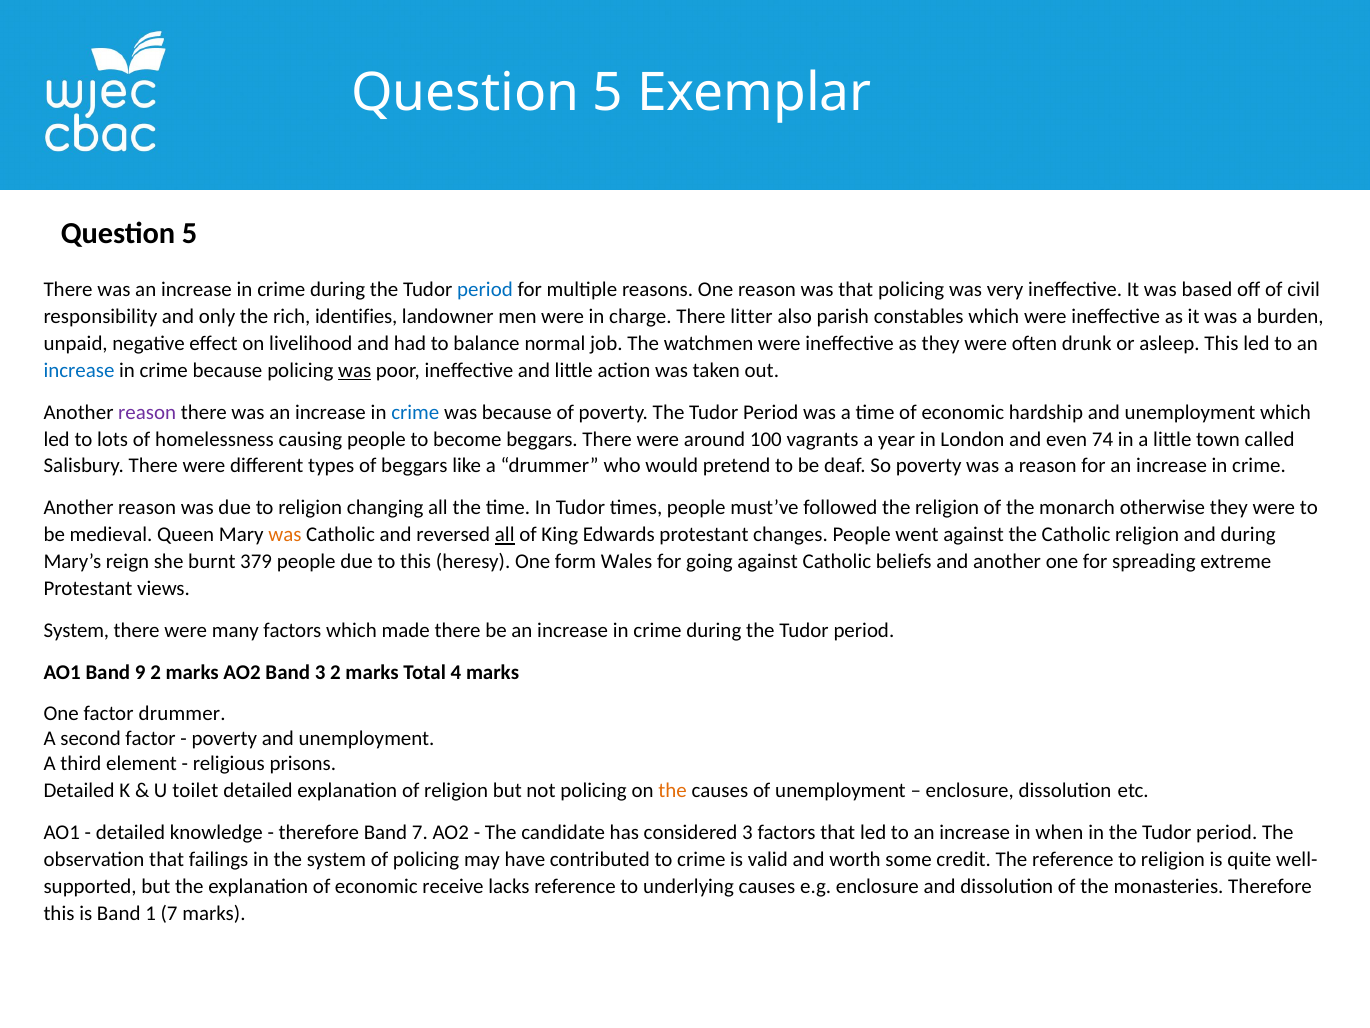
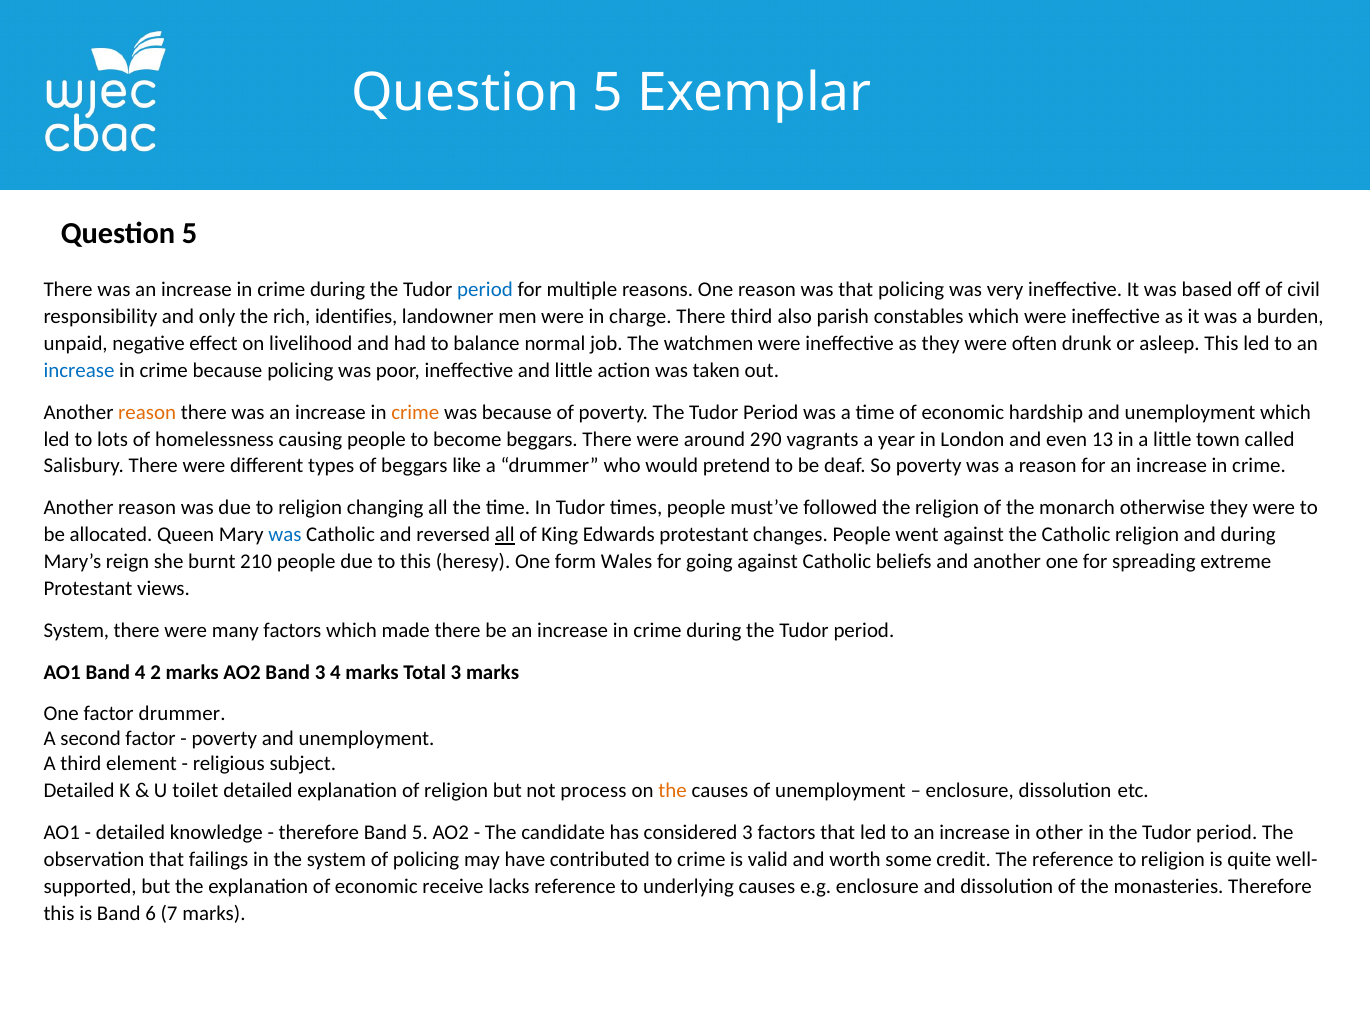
There litter: litter -> third
was at (355, 370) underline: present -> none
reason at (147, 412) colour: purple -> orange
crime at (415, 412) colour: blue -> orange
100: 100 -> 290
74: 74 -> 13
medieval: medieval -> allocated
was at (285, 535) colour: orange -> blue
379: 379 -> 210
Band 9: 9 -> 4
3 2: 2 -> 4
Total 4: 4 -> 3
prisons: prisons -> subject
not policing: policing -> process
Band 7: 7 -> 5
when: when -> other
1: 1 -> 6
